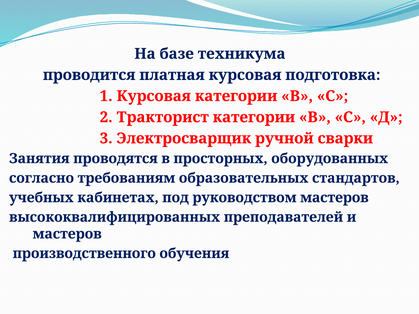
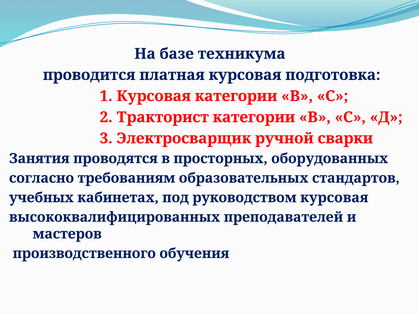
руководством мастеров: мастеров -> курсовая
